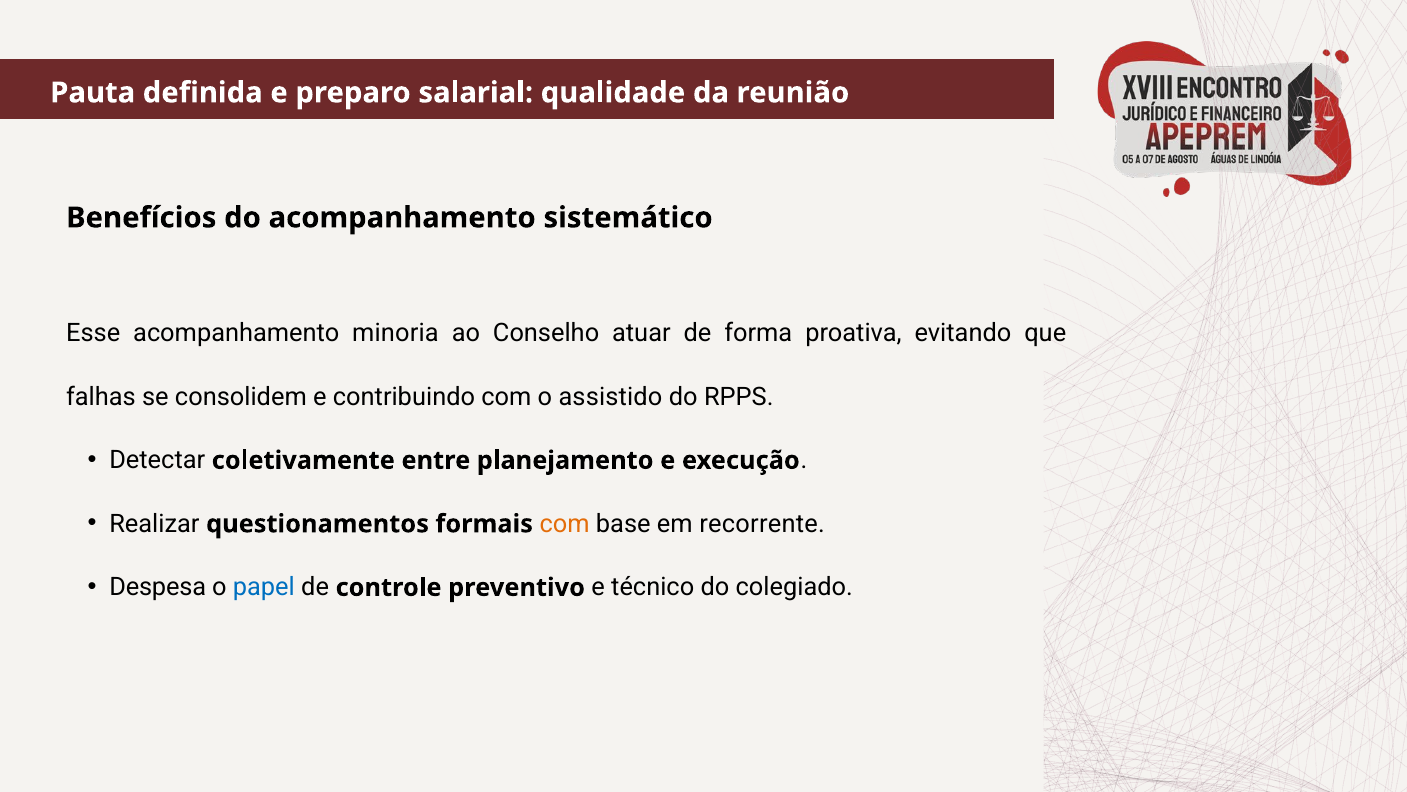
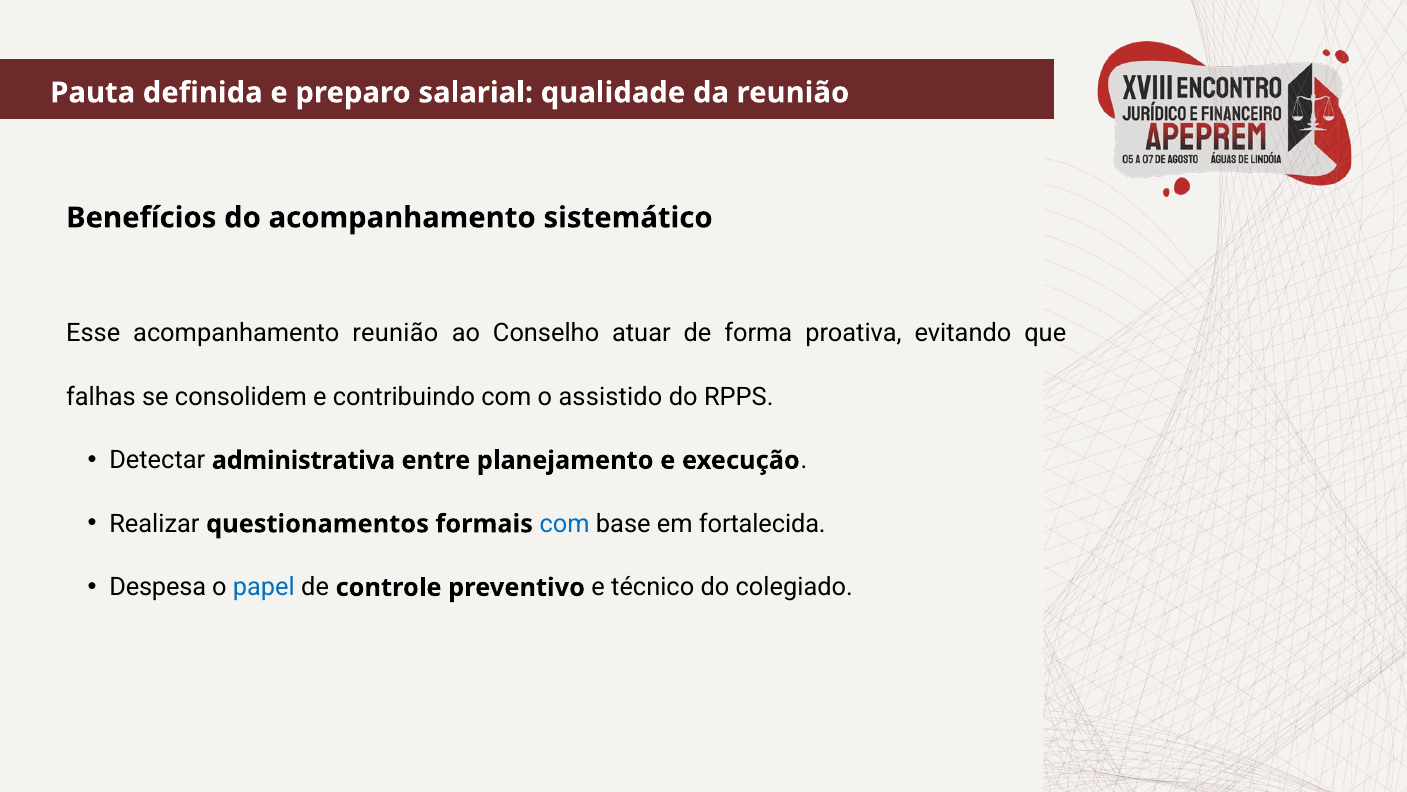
acompanhamento minoria: minoria -> reunião
coletivamente: coletivamente -> administrativa
com at (565, 524) colour: orange -> blue
recorrente: recorrente -> fortalecida
